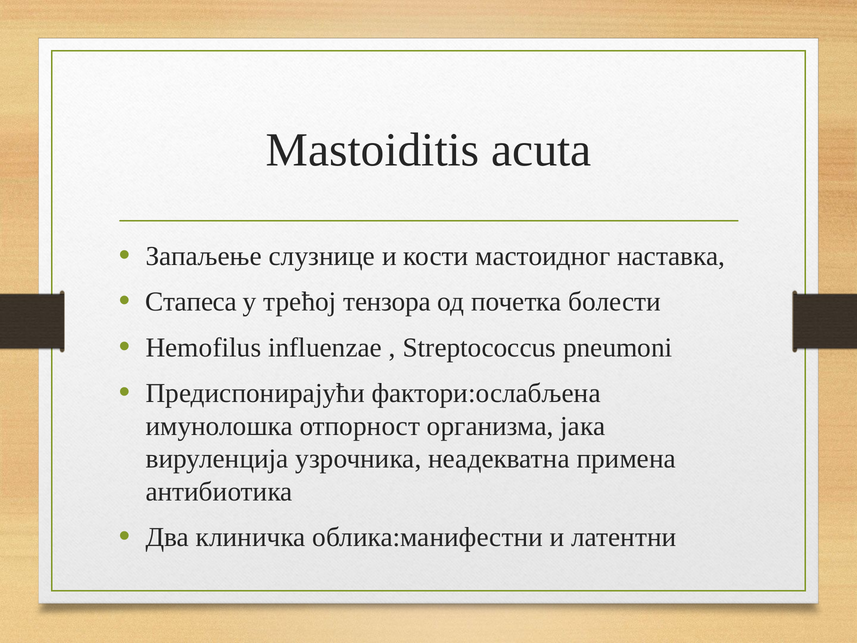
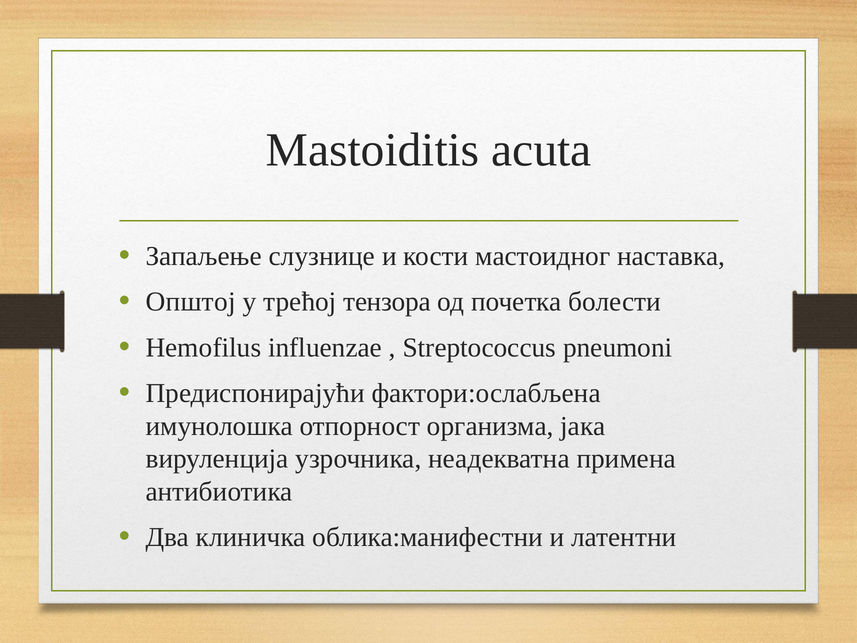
Стапеса: Стапеса -> Општој
